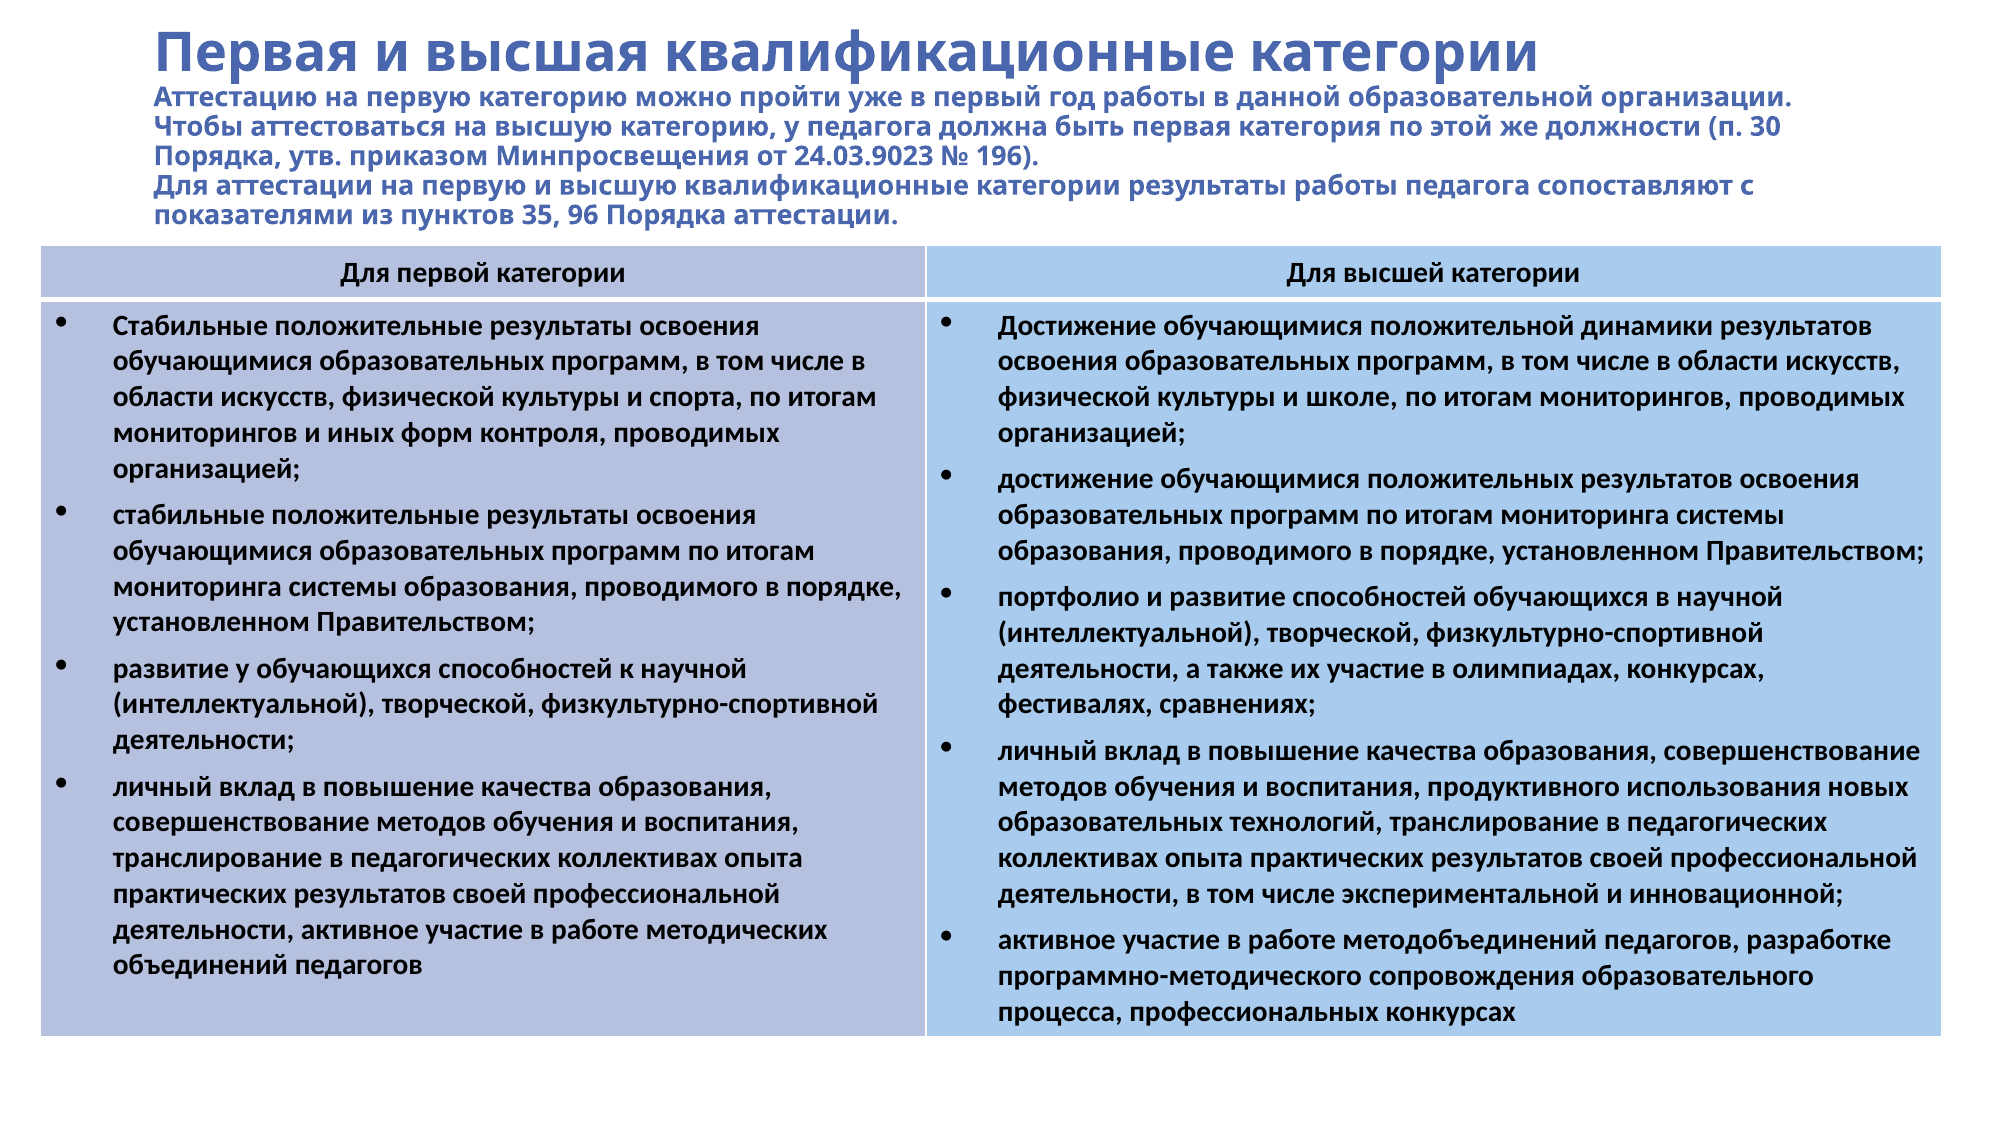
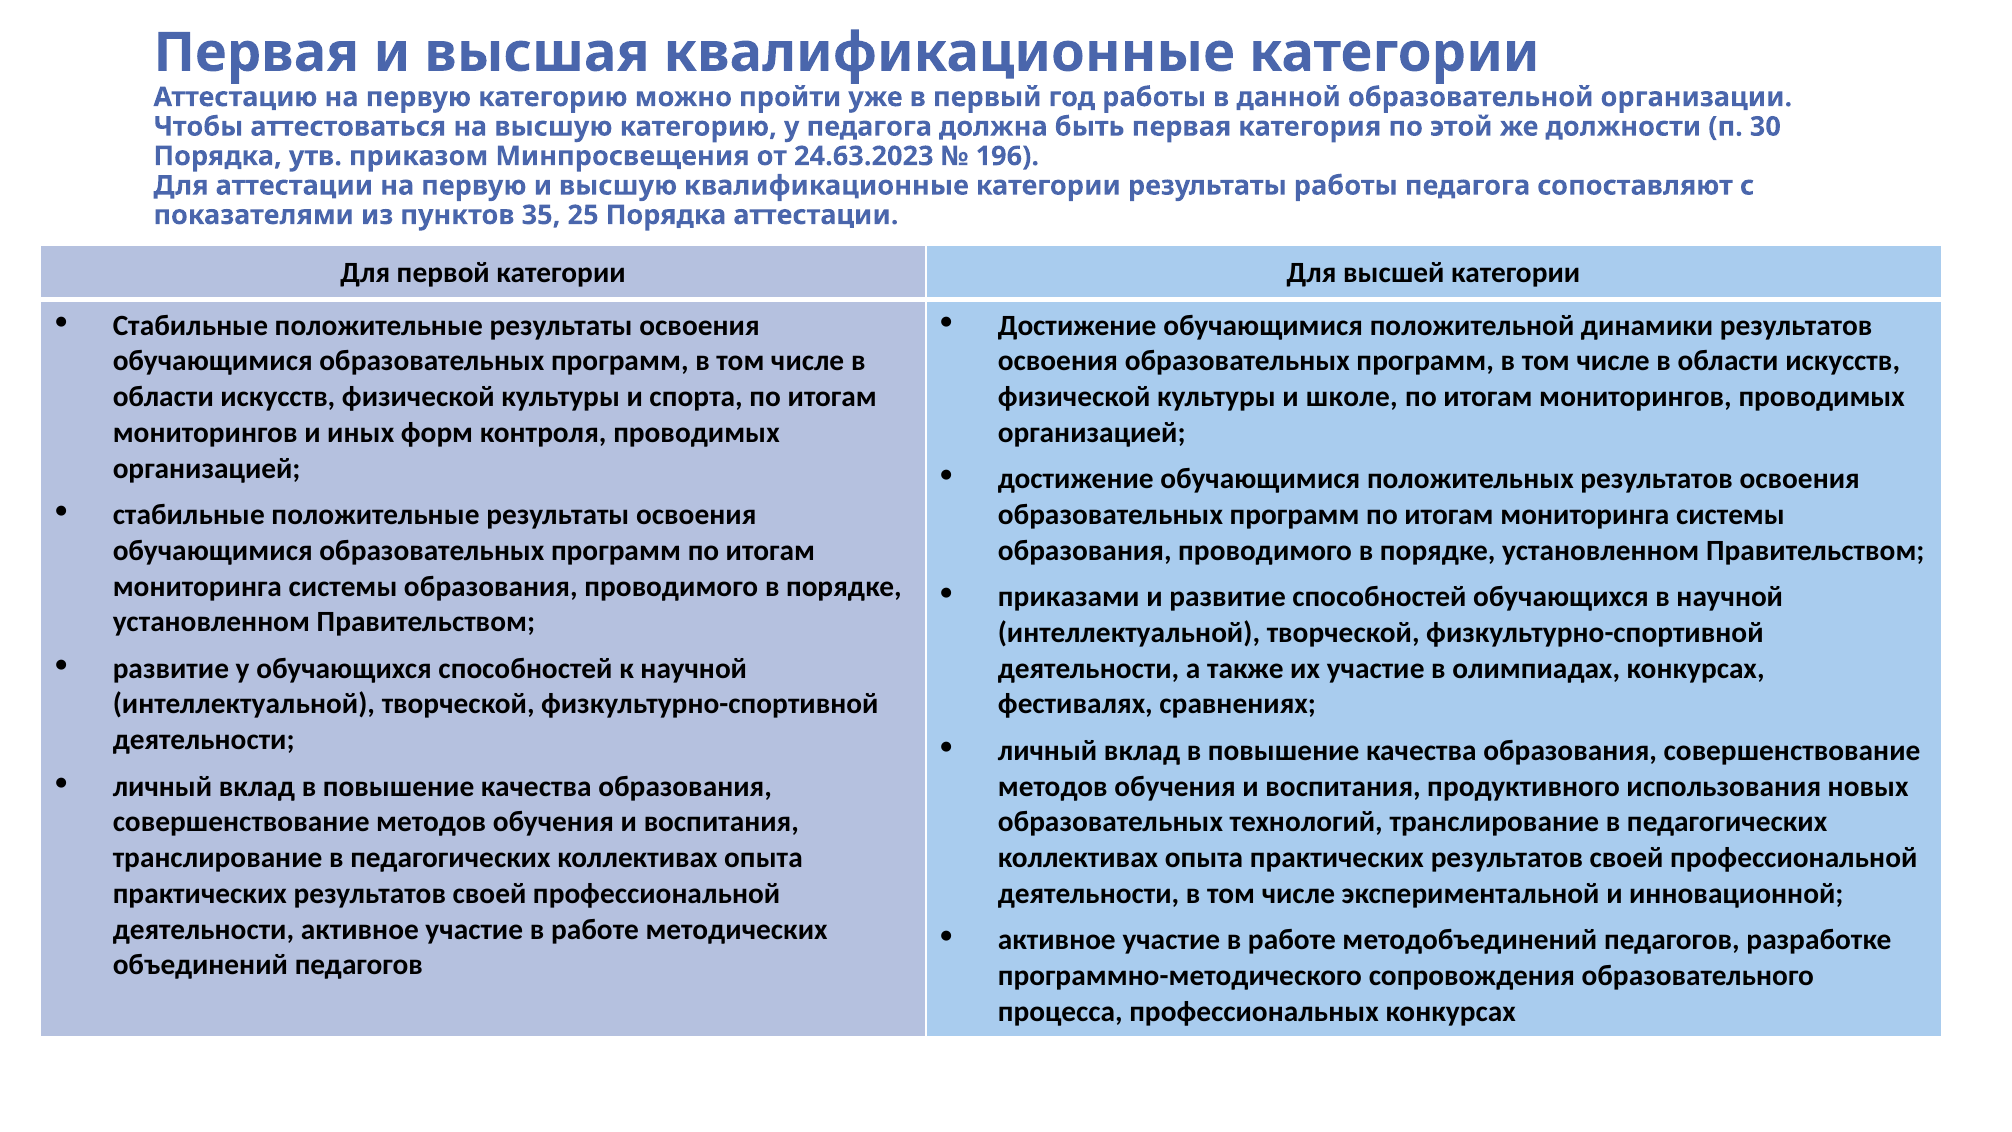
24.03.9023: 24.03.9023 -> 24.63.2023
96: 96 -> 25
портфолио: портфолио -> приказами
